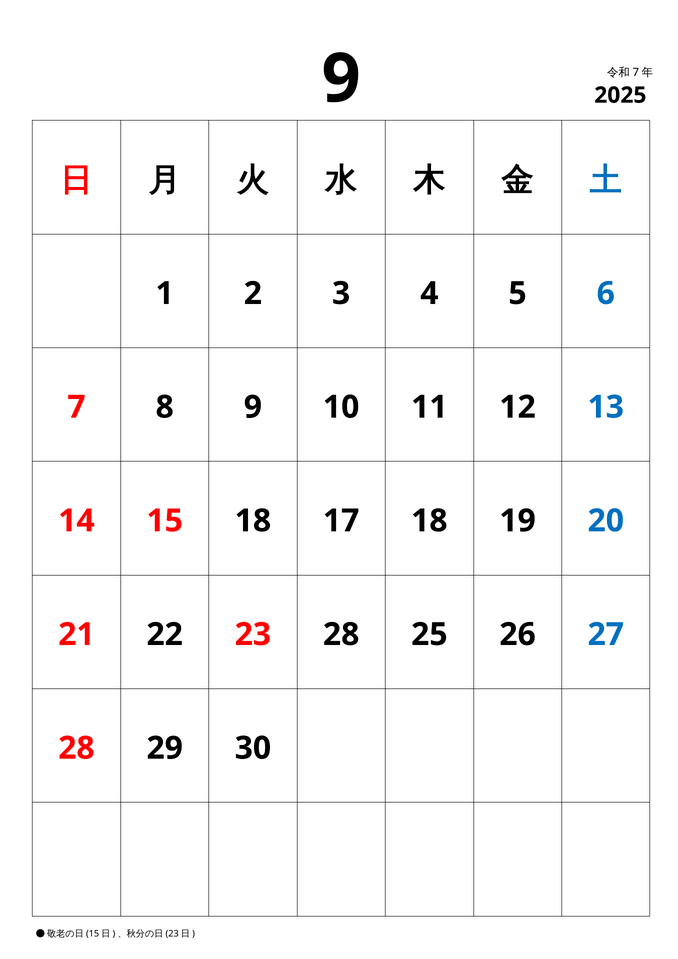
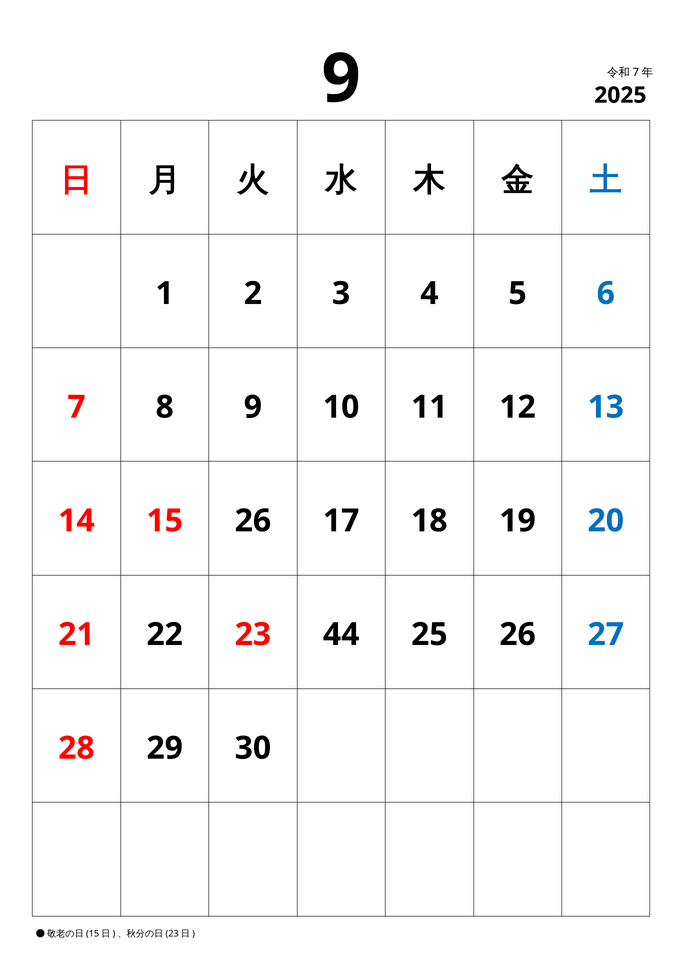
15 18: 18 -> 26
23 28: 28 -> 44
